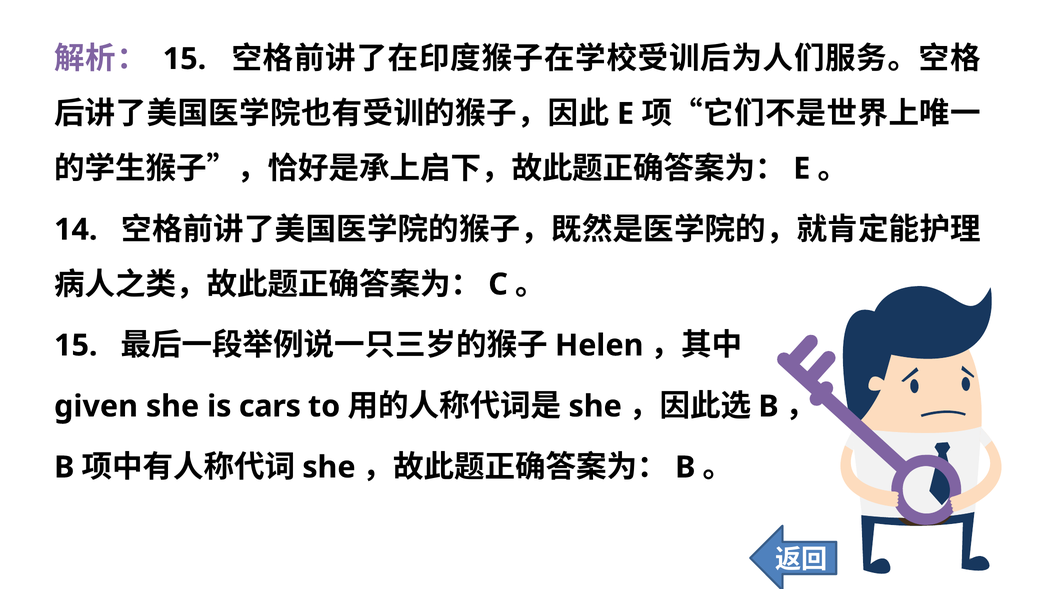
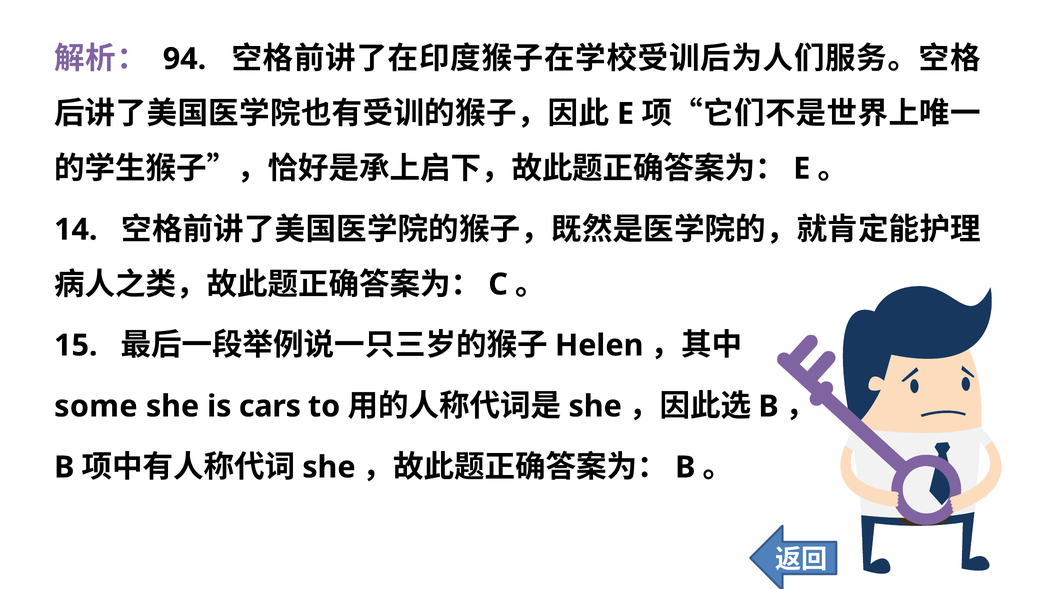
15 at (184, 59): 15 -> 94
given: given -> some
